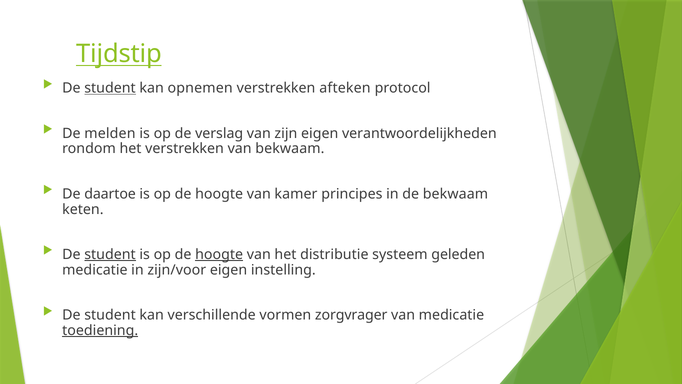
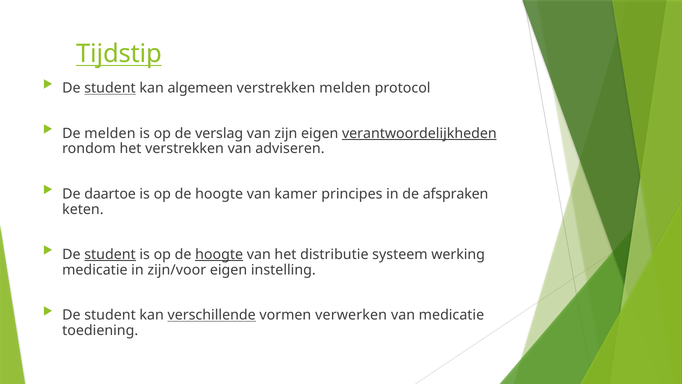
opnemen: opnemen -> algemeen
verstrekken afteken: afteken -> melden
verantwoordelijkheden underline: none -> present
van bekwaam: bekwaam -> adviseren
de bekwaam: bekwaam -> afspraken
geleden: geleden -> werking
verschillende underline: none -> present
zorgvrager: zorgvrager -> verwerken
toediening underline: present -> none
